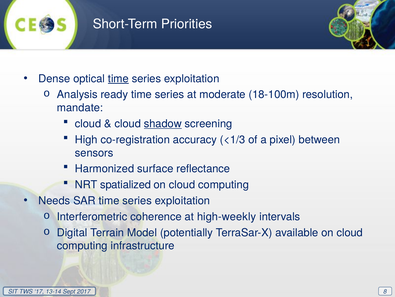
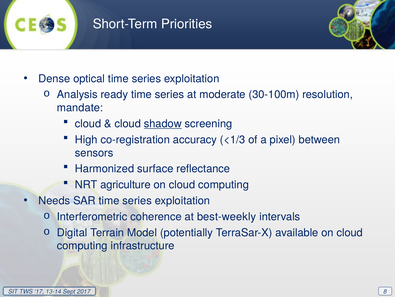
time at (118, 78) underline: present -> none
18-100m: 18-100m -> 30-100m
spatialized: spatialized -> agriculture
high-weekly: high-weekly -> best-weekly
